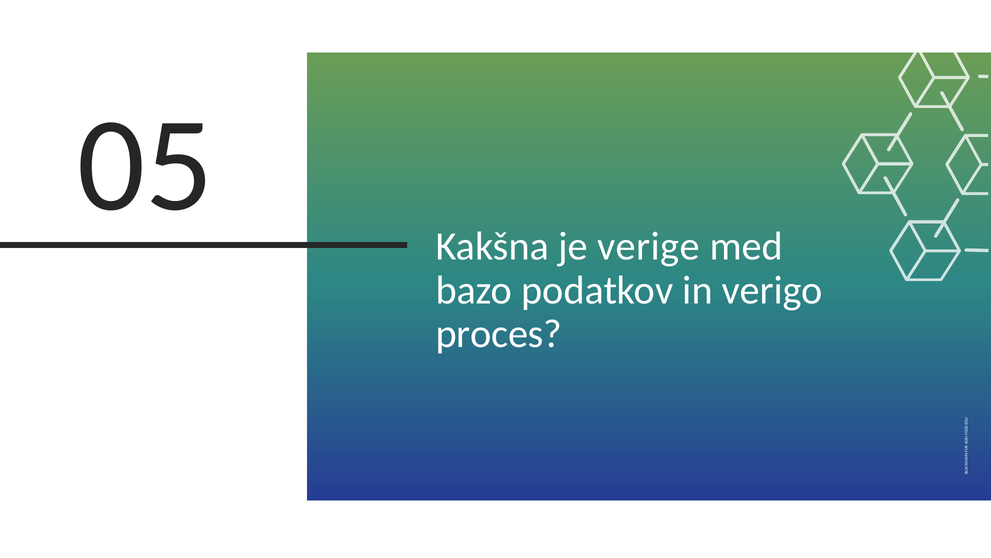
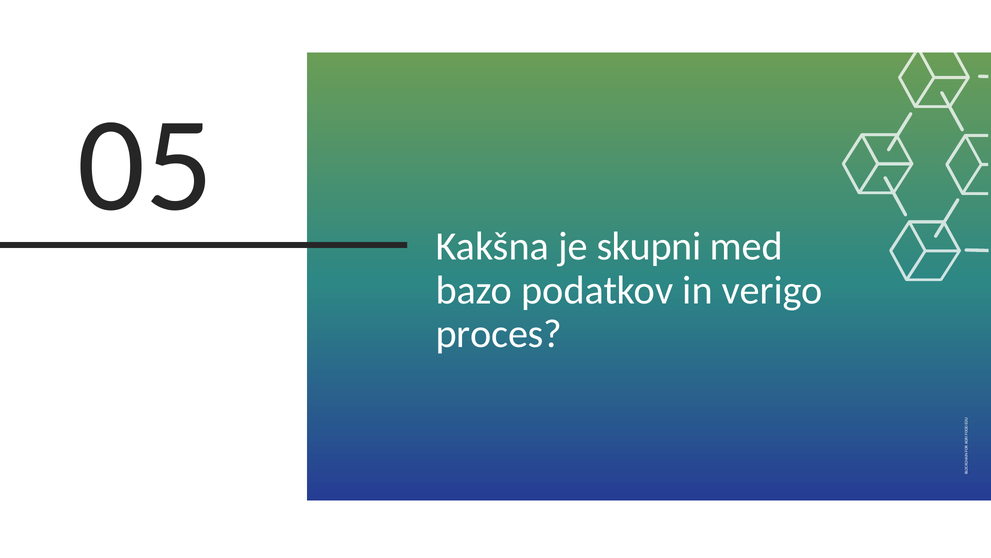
verige: verige -> skupni
